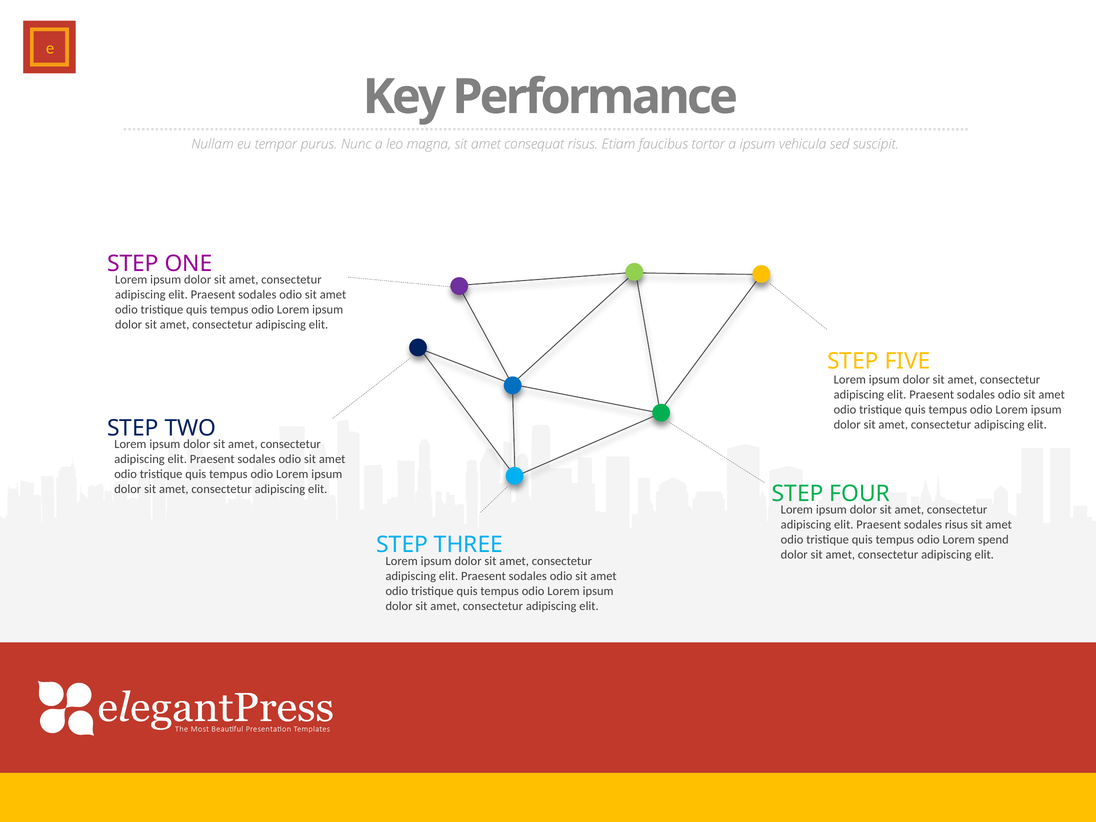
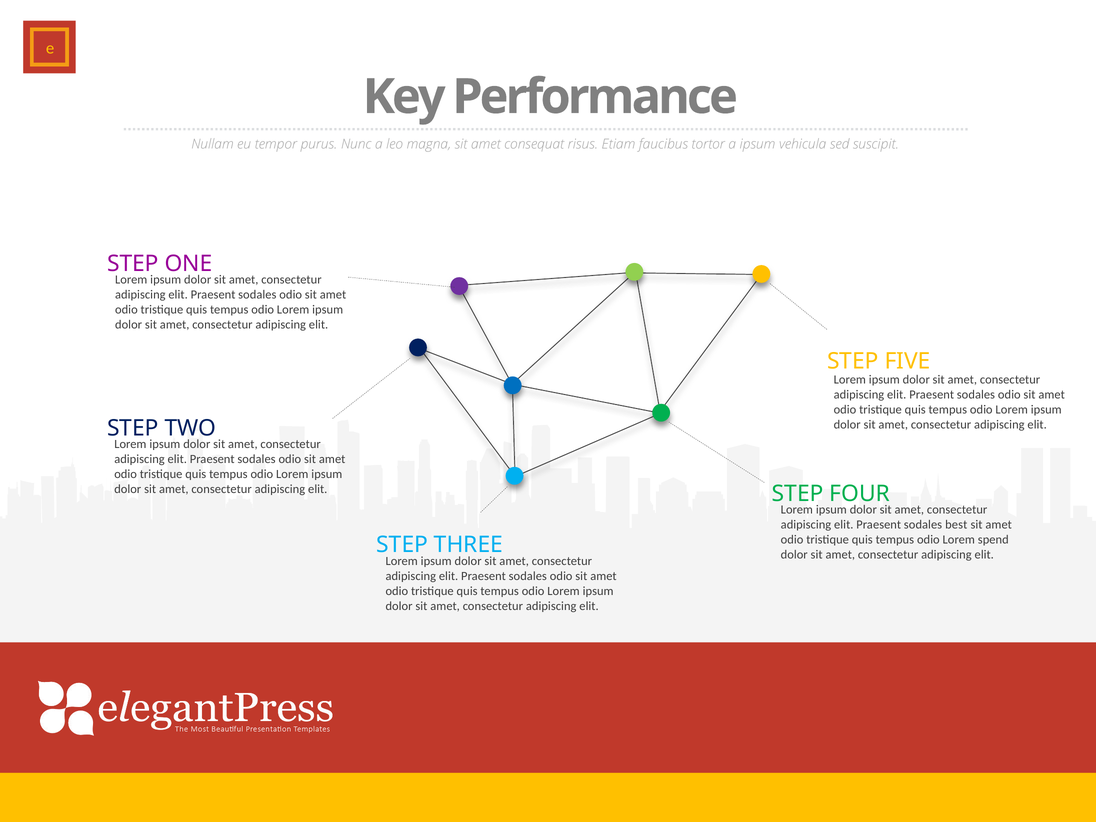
sodales risus: risus -> best
